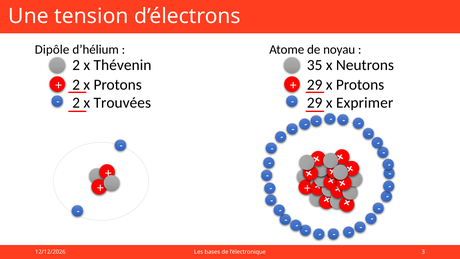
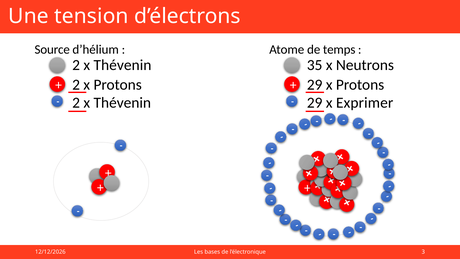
Dipôle: Dipôle -> Source
noyau: noyau -> temps
Trouvées at (122, 103): Trouvées -> Thévenin
